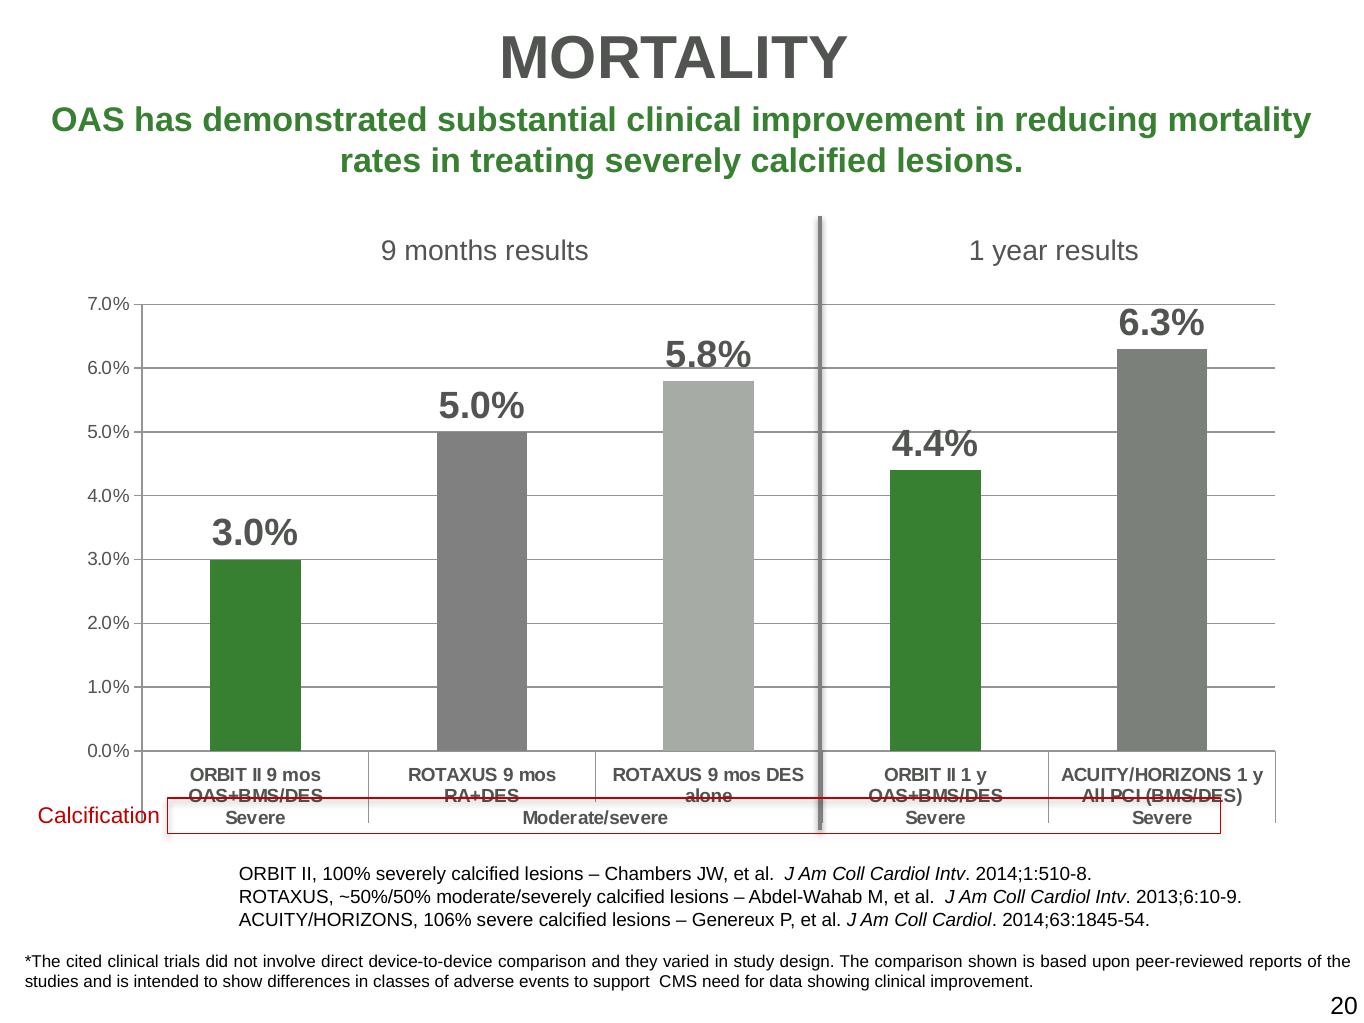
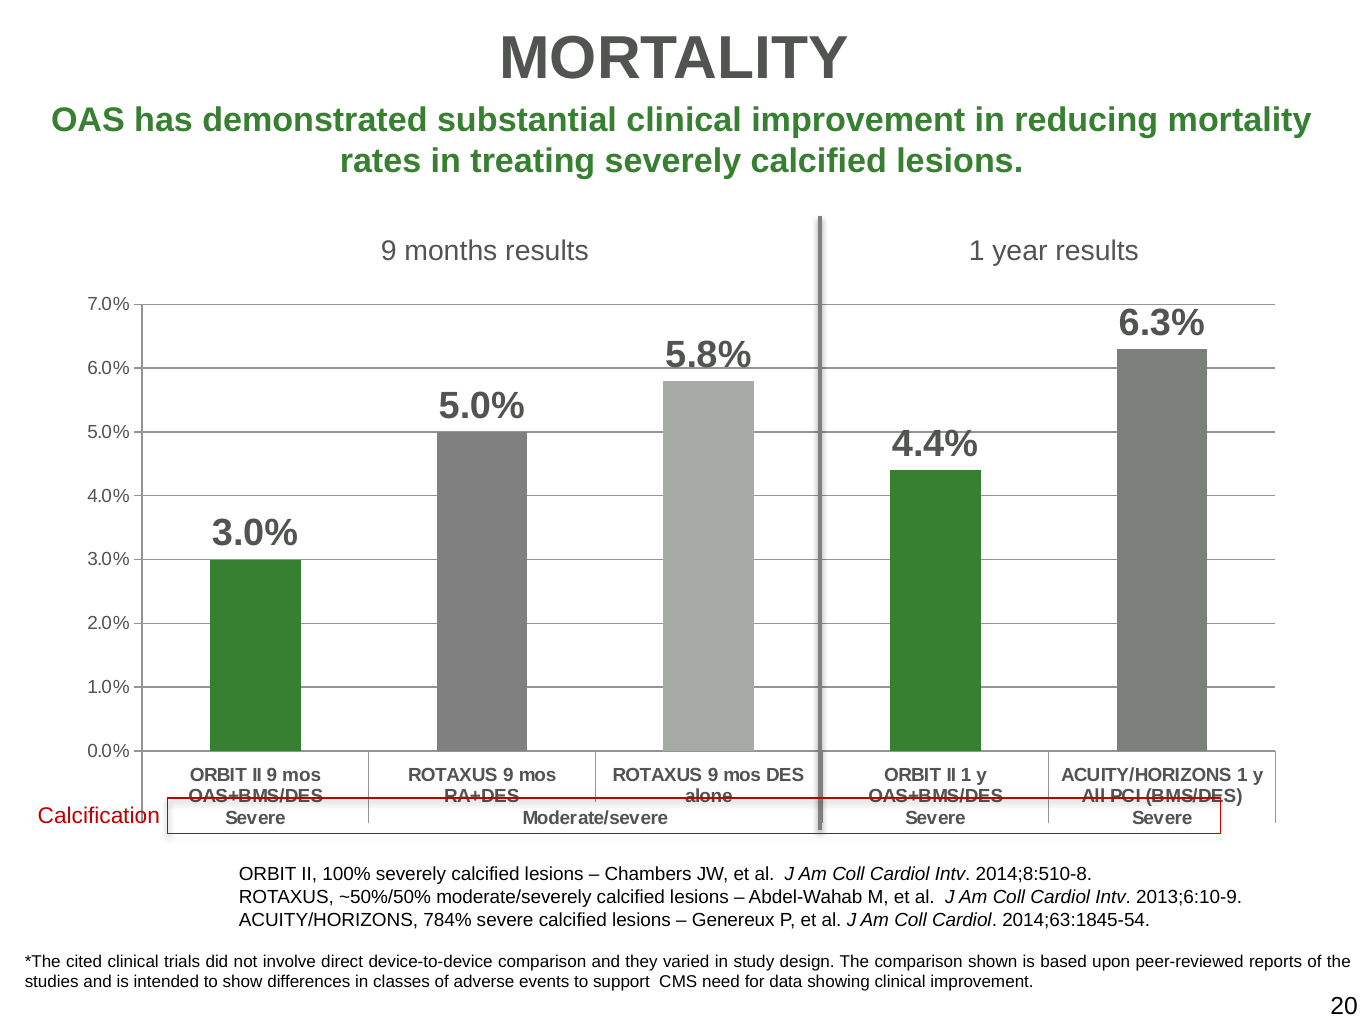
2014;1:510-8: 2014;1:510-8 -> 2014;8:510-8
106%: 106% -> 784%
